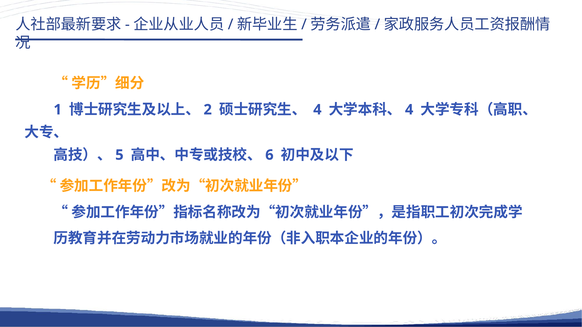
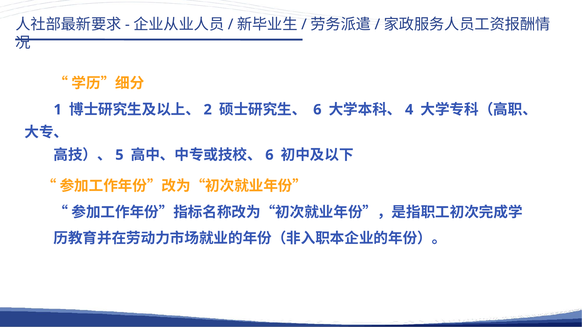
4 at (317, 110): 4 -> 6
